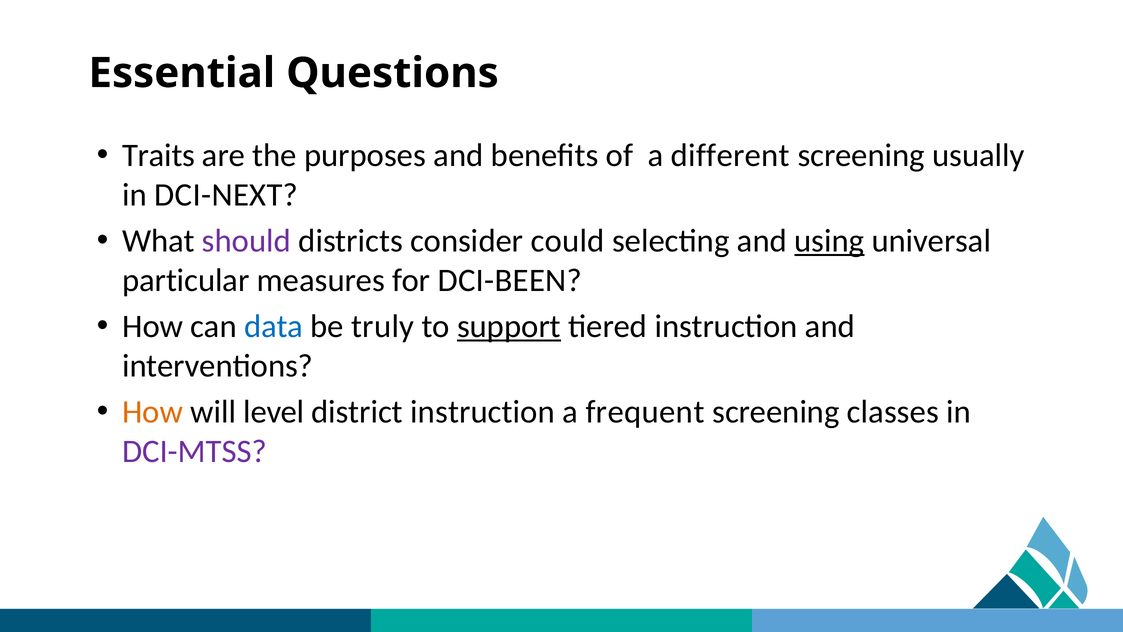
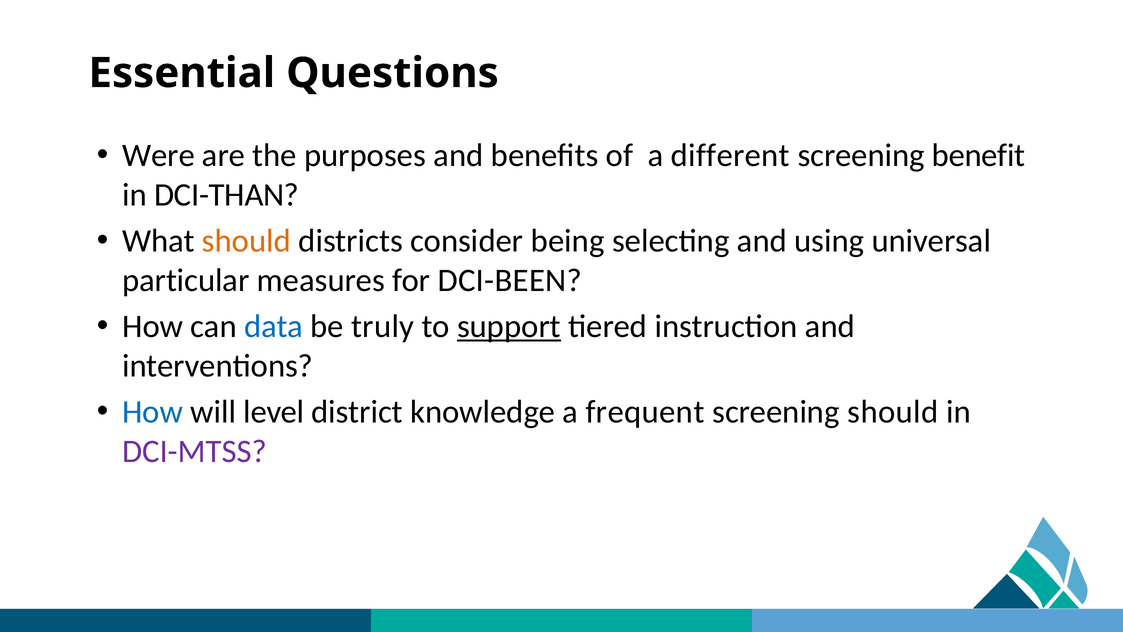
Traits: Traits -> Were
usually: usually -> benefit
DCI-NEXT: DCI-NEXT -> DCI-THAN
should at (247, 241) colour: purple -> orange
could: could -> being
using underline: present -> none
How at (153, 412) colour: orange -> blue
district instruction: instruction -> knowledge
screening classes: classes -> should
